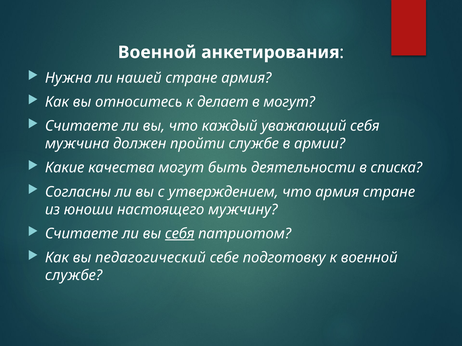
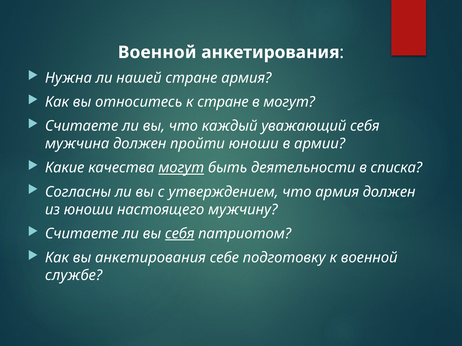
к делает: делает -> стране
пройти службе: службе -> юноши
могут at (181, 168) underline: none -> present
армия стране: стране -> должен
вы педагогический: педагогический -> анкетирования
